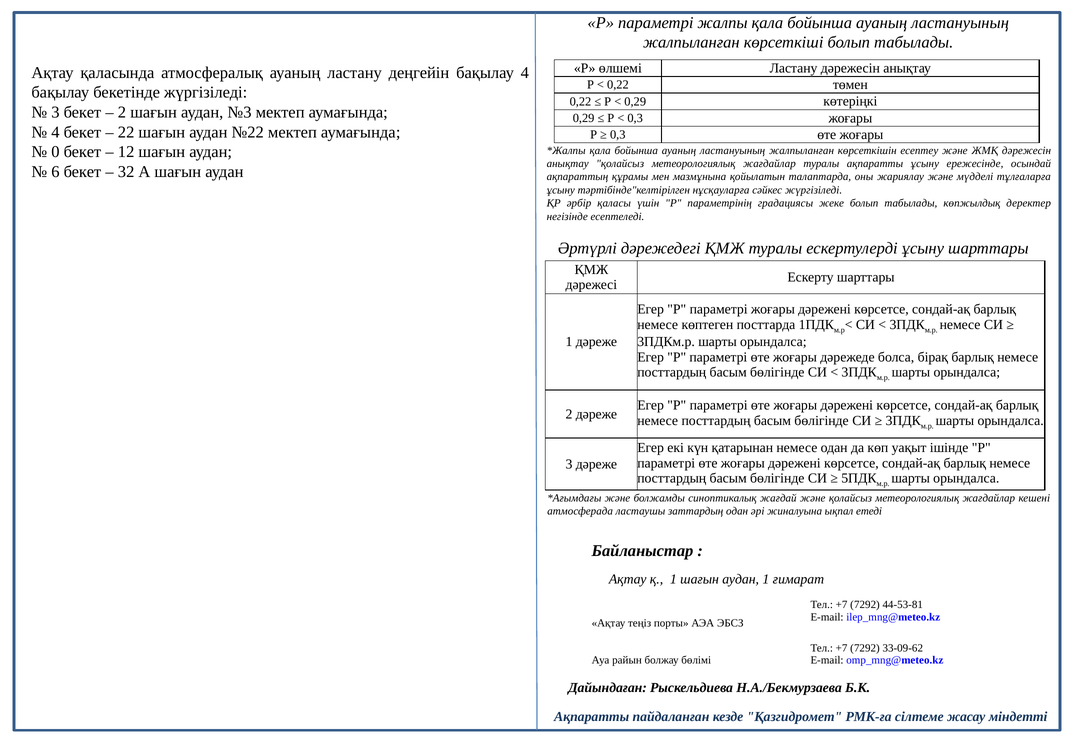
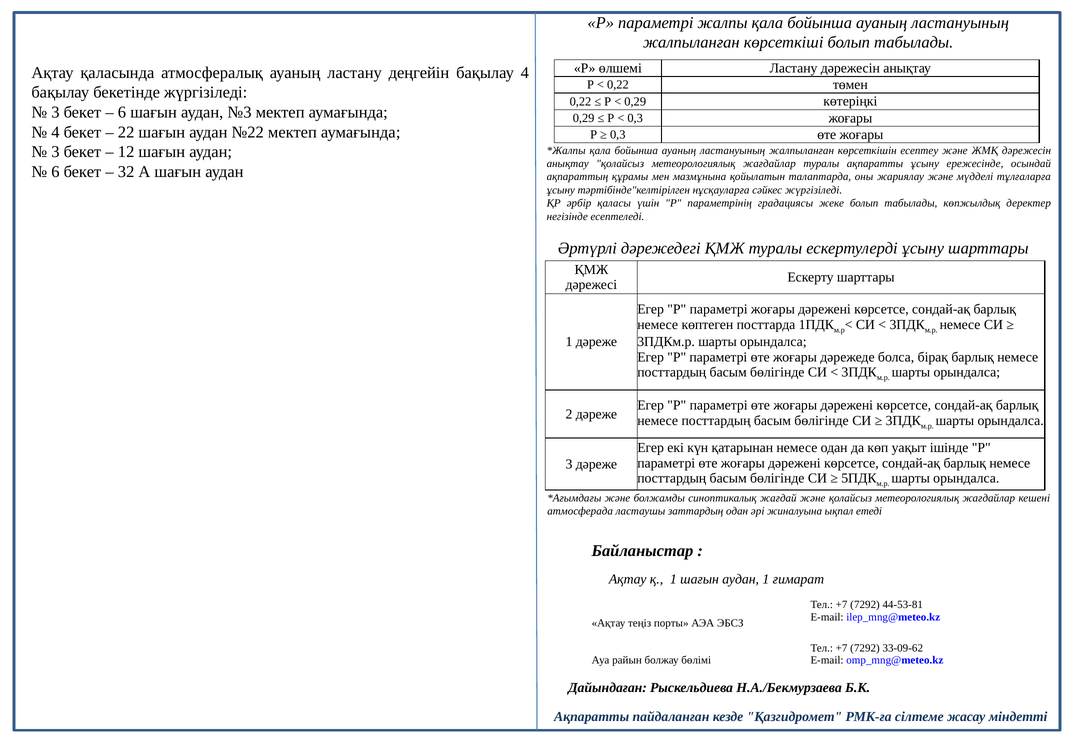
2 at (122, 112): 2 -> 6
0 at (55, 152): 0 -> 3
